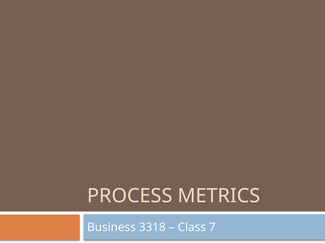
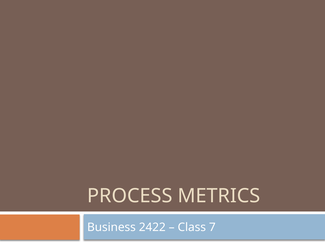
3318: 3318 -> 2422
